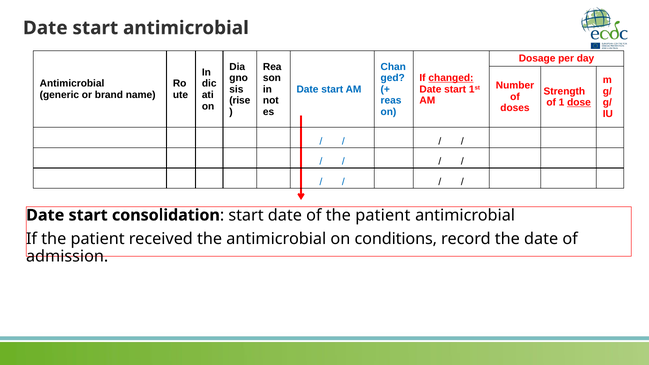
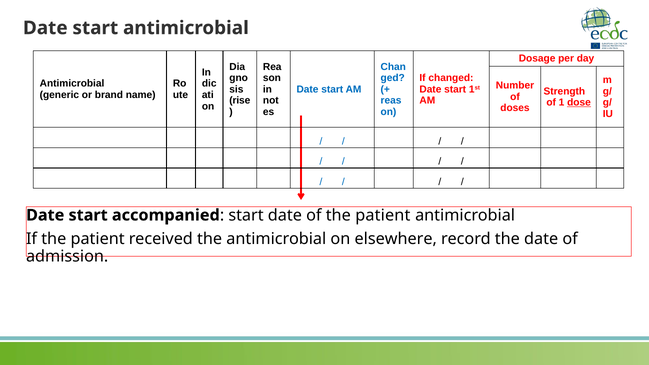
changed underline: present -> none
consolidation: consolidation -> accompanied
conditions: conditions -> elsewhere
